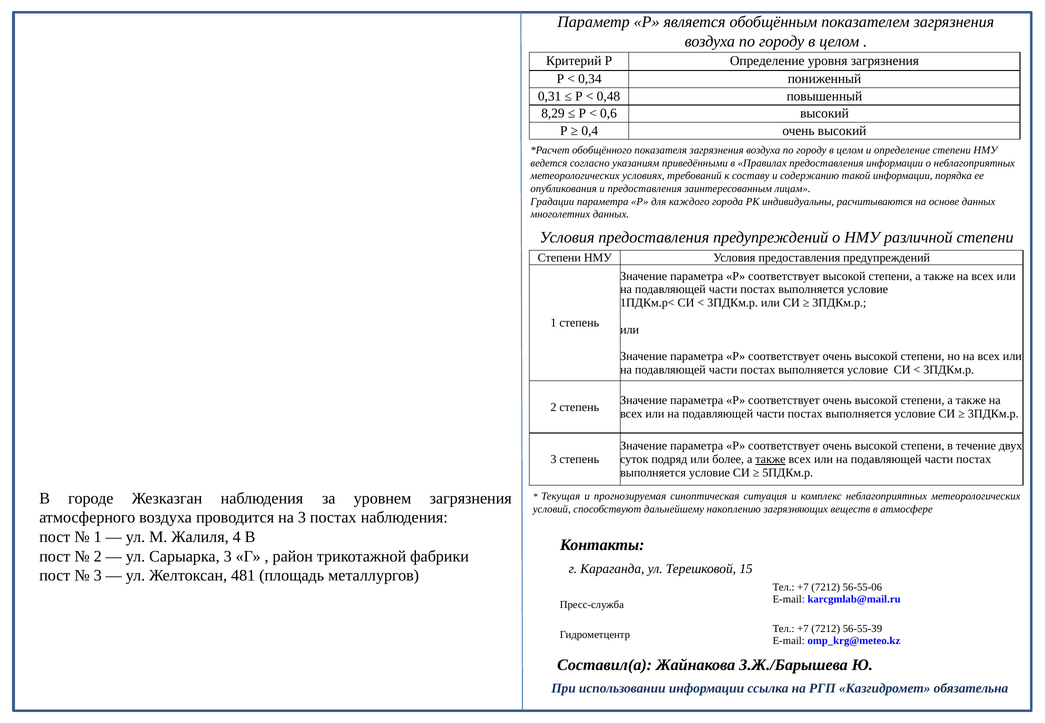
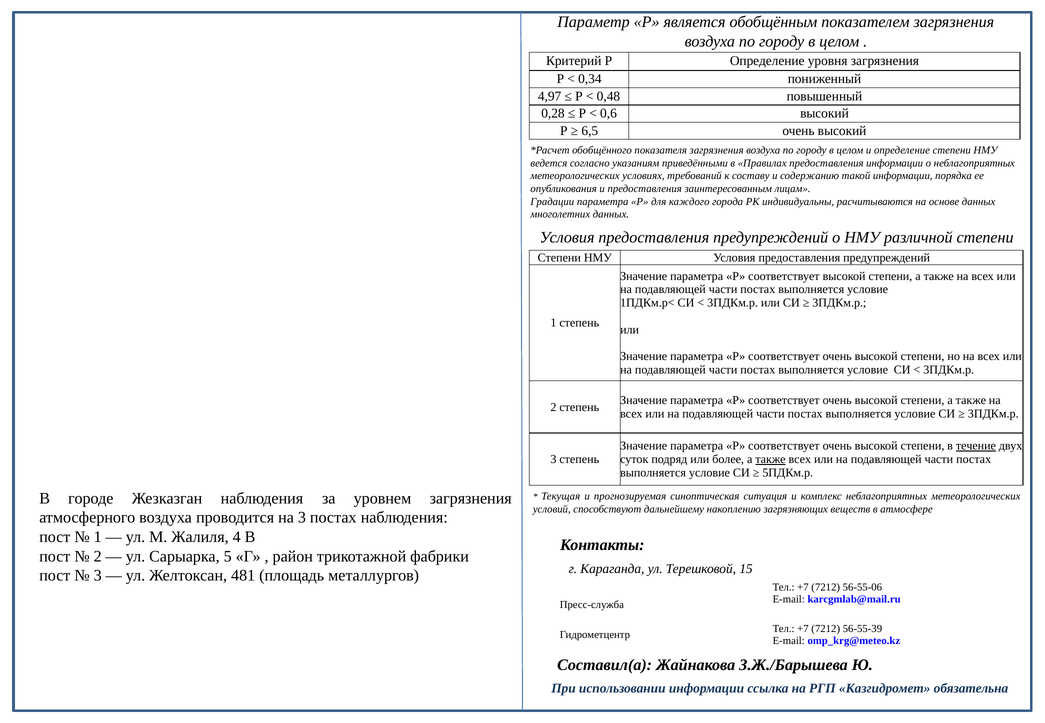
0,31: 0,31 -> 4,97
8,29: 8,29 -> 0,28
0,4: 0,4 -> 6,5
течение underline: none -> present
Сарыарка 3: 3 -> 5
